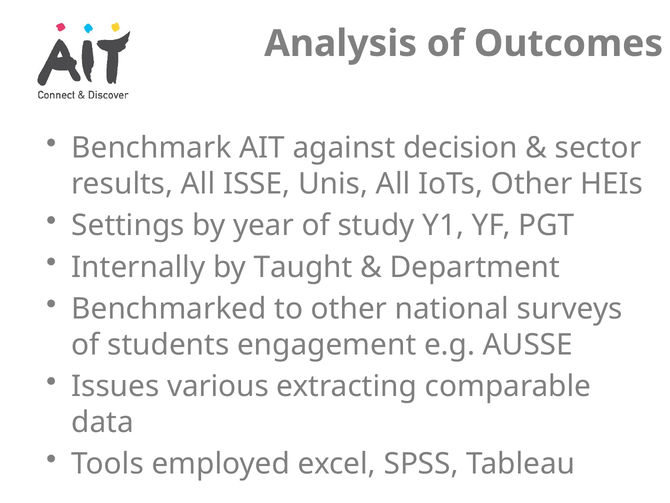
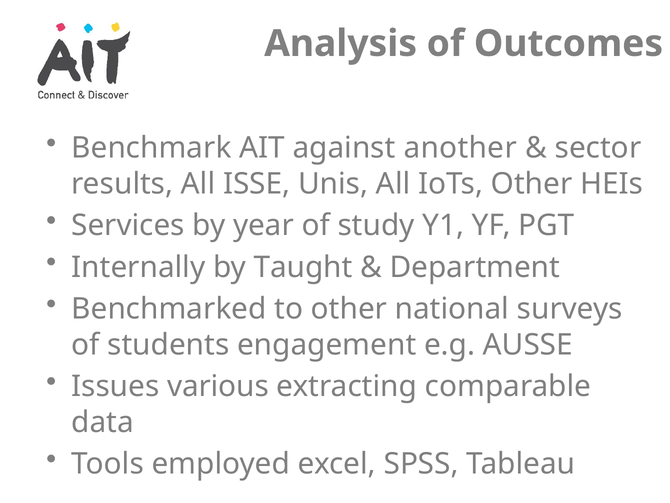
decision: decision -> another
Settings: Settings -> Services
